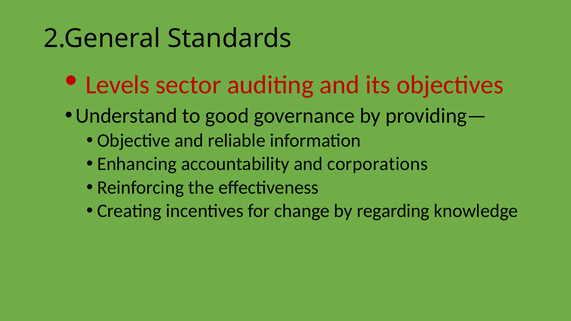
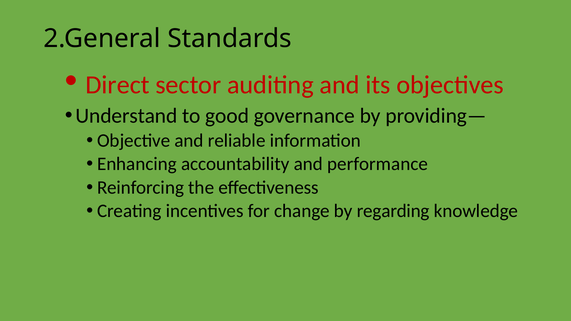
Levels: Levels -> Direct
corporations: corporations -> performance
